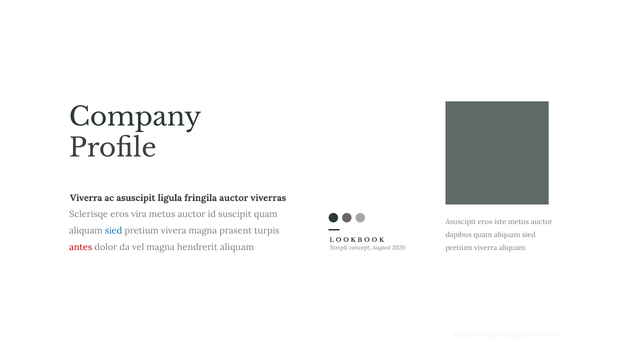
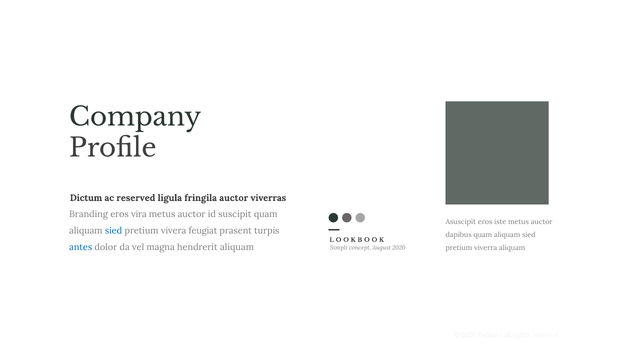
Viverra at (86, 198): Viverra -> Dictum
ac asuscipit: asuscipit -> reserved
Sclerisqe: Sclerisqe -> Branding
vivera magna: magna -> feugiat
antes colour: red -> blue
